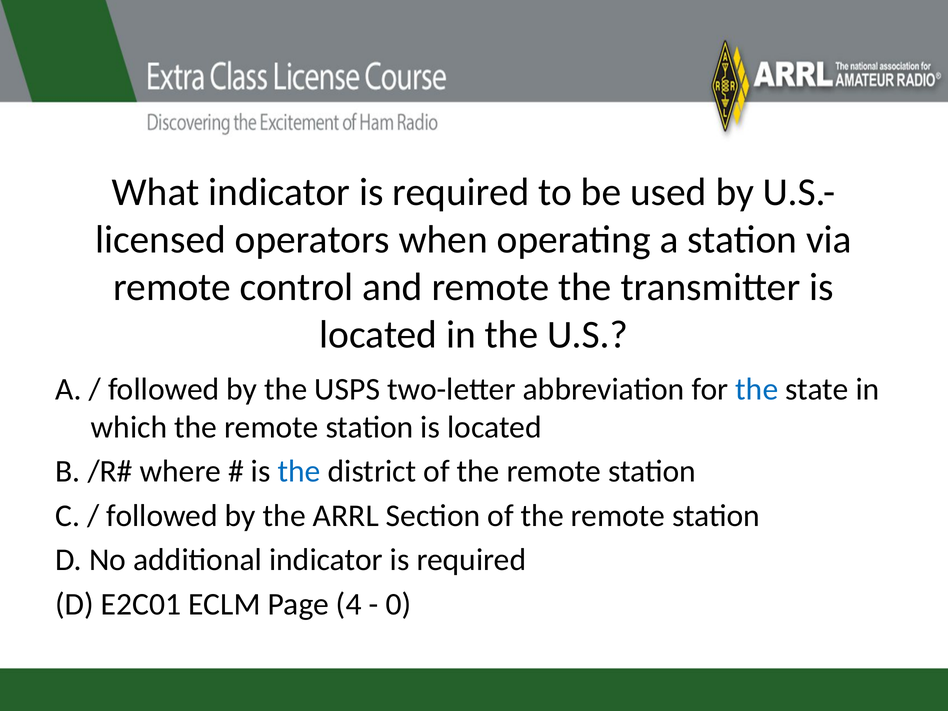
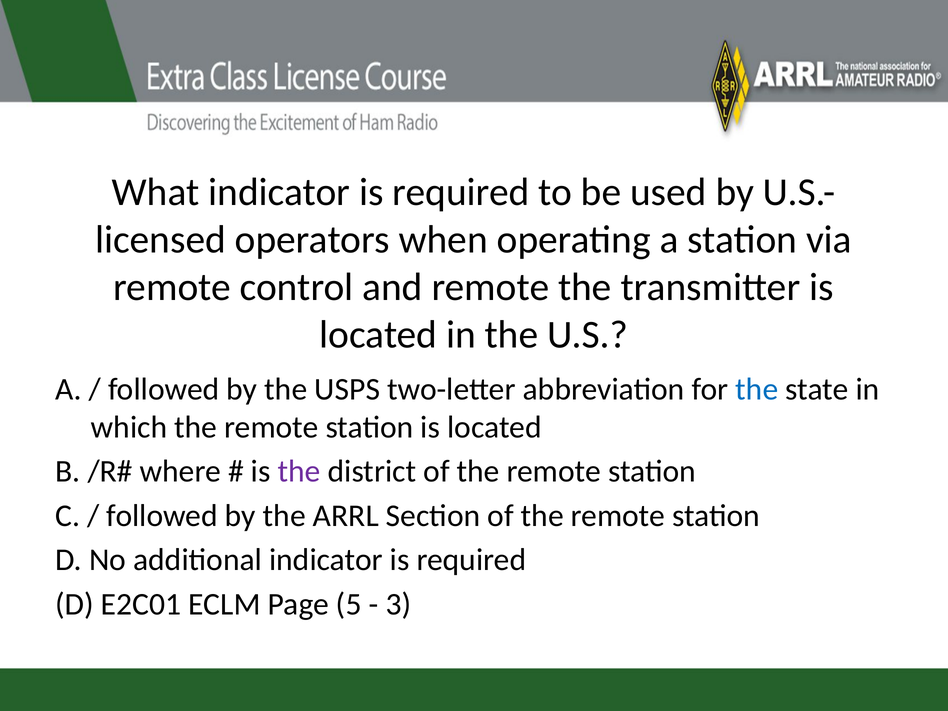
the at (299, 471) colour: blue -> purple
4: 4 -> 5
0: 0 -> 3
